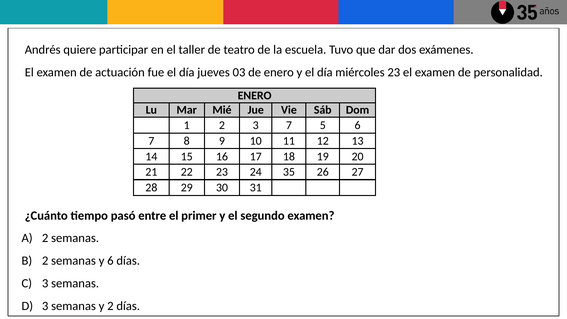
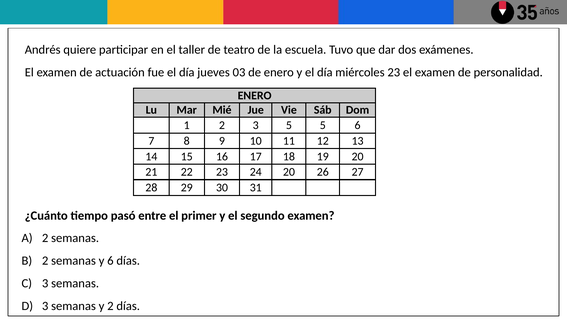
3 7: 7 -> 5
24 35: 35 -> 20
